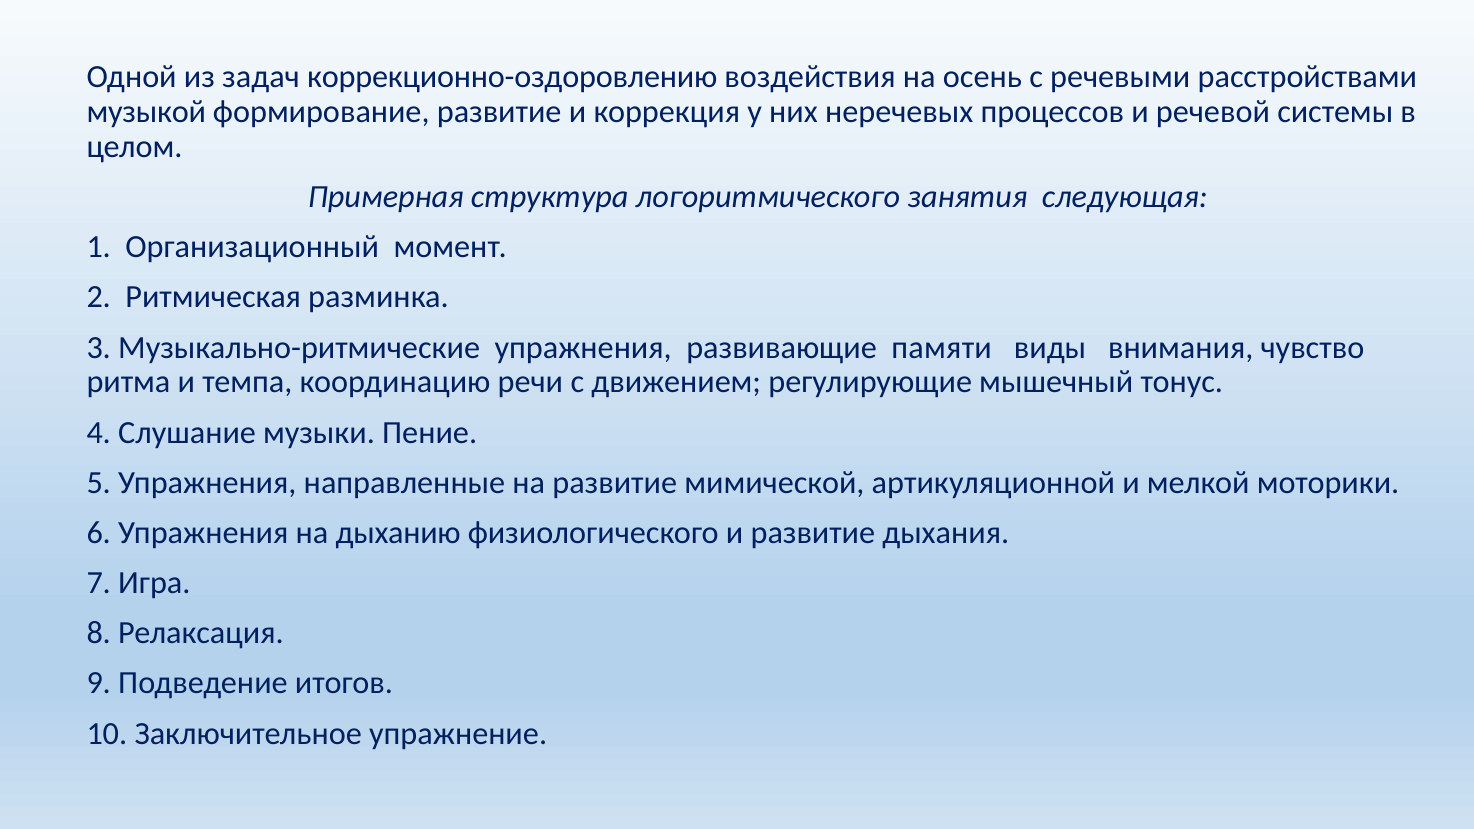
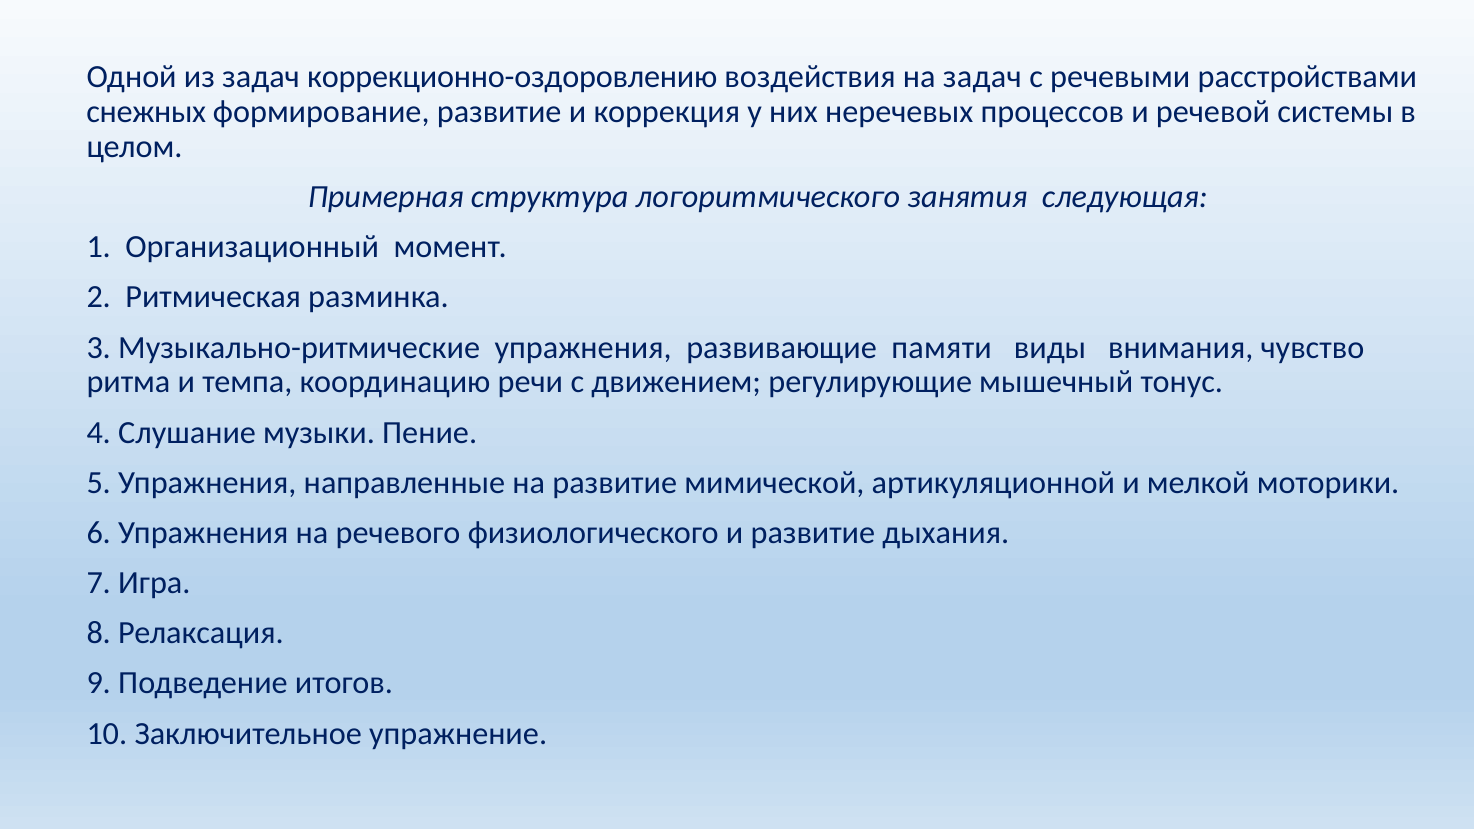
на осень: осень -> задач
музыкой: музыкой -> снежных
дыханию: дыханию -> речевого
